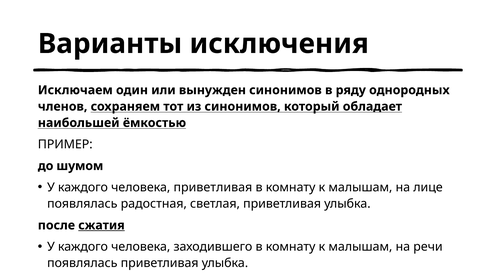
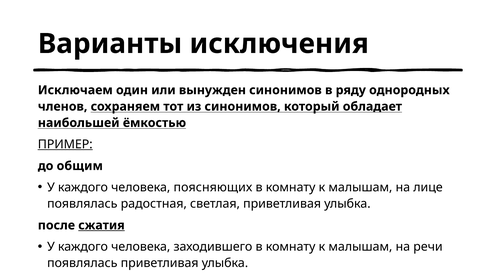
ПРИМЕР underline: none -> present
шумом: шумом -> общим
человека приветливая: приветливая -> поясняющих
